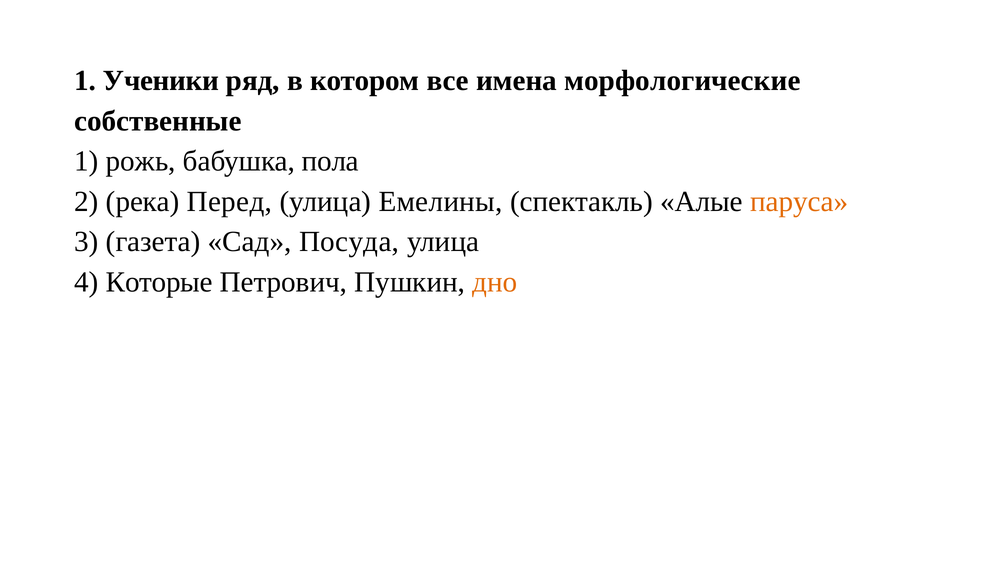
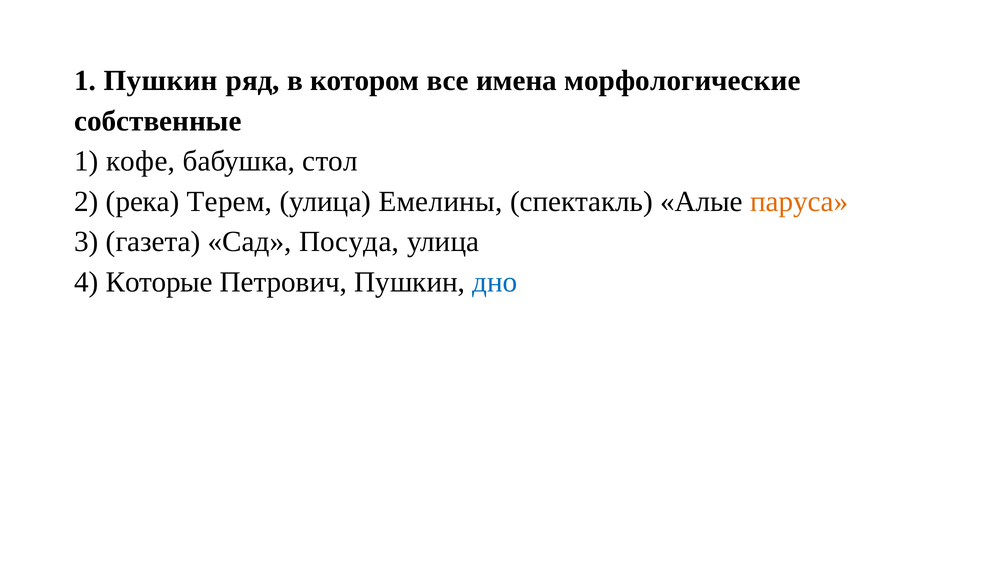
1 Ученики: Ученики -> Пушкин
рожь: рожь -> кофе
пола: пола -> стол
Перед: Перед -> Терем
дно colour: orange -> blue
